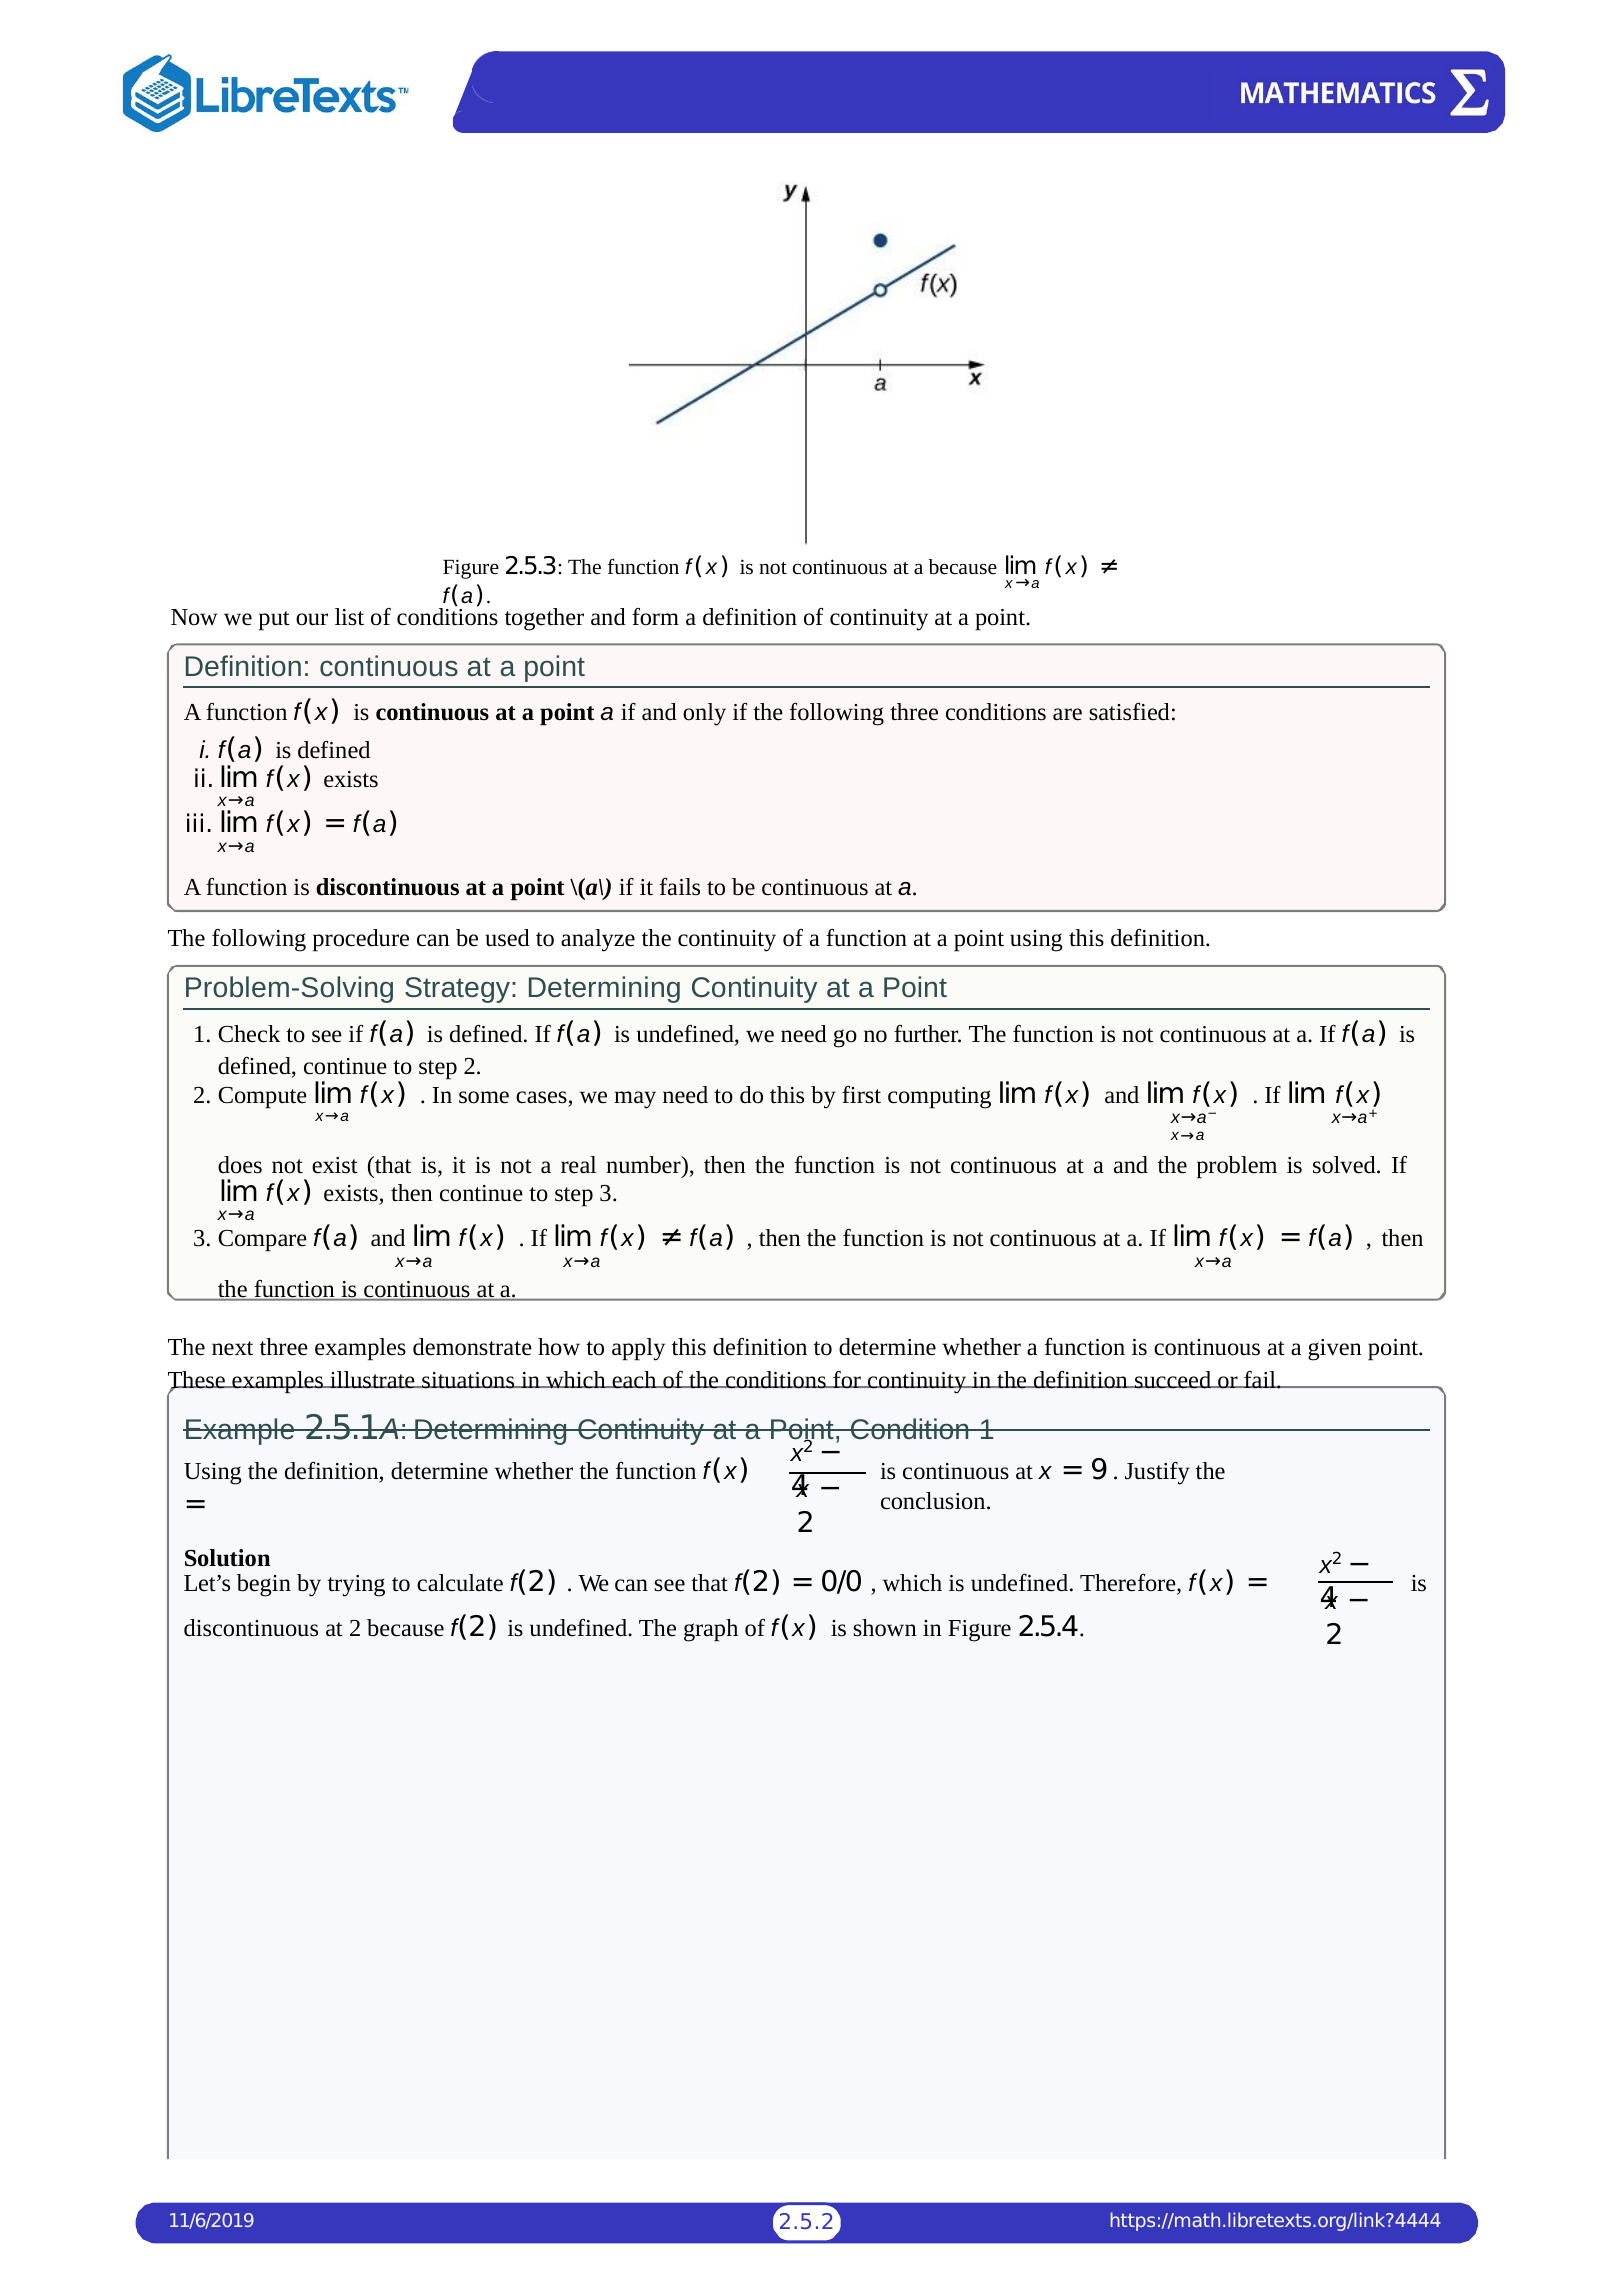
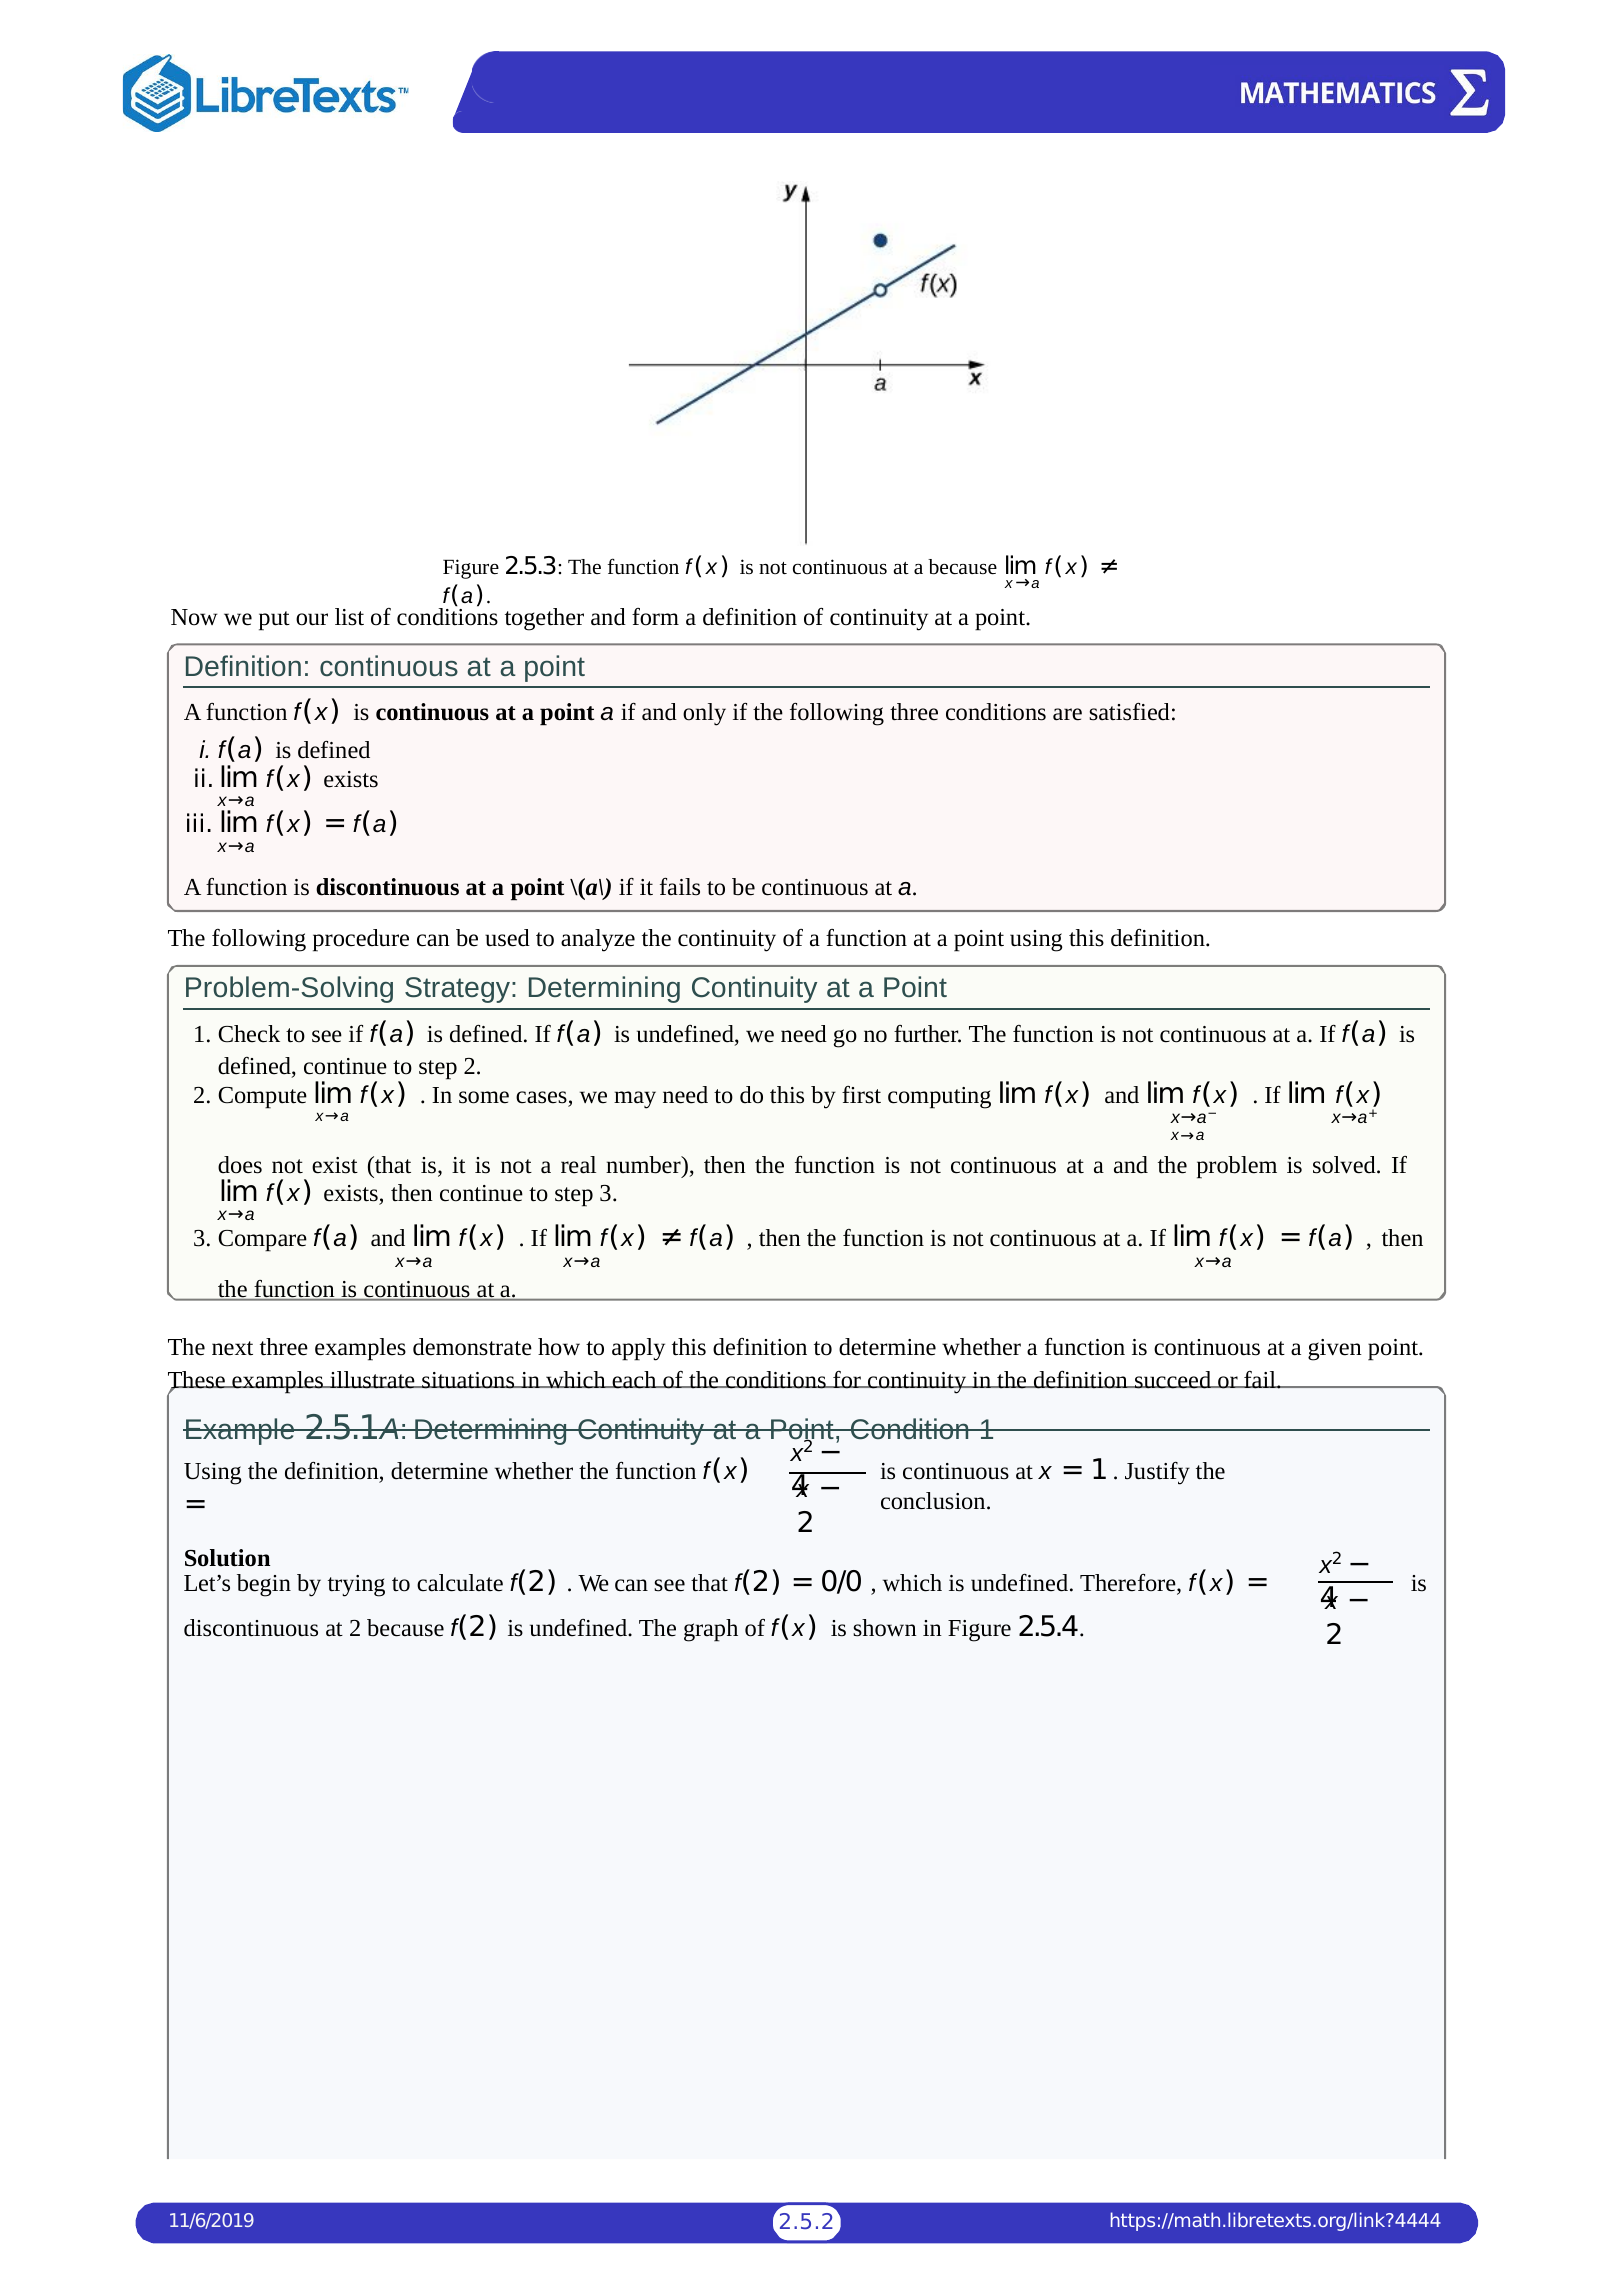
9 at (1099, 1470): 9 -> 1
